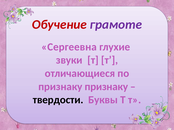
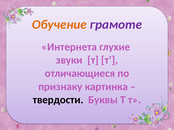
Обучение colour: red -> orange
Сергеевна: Сергеевна -> Интернета
признаку признаку: признаку -> картинка
